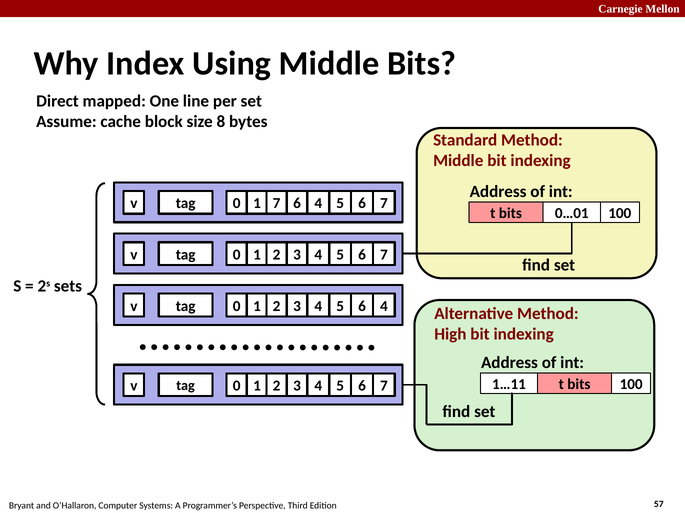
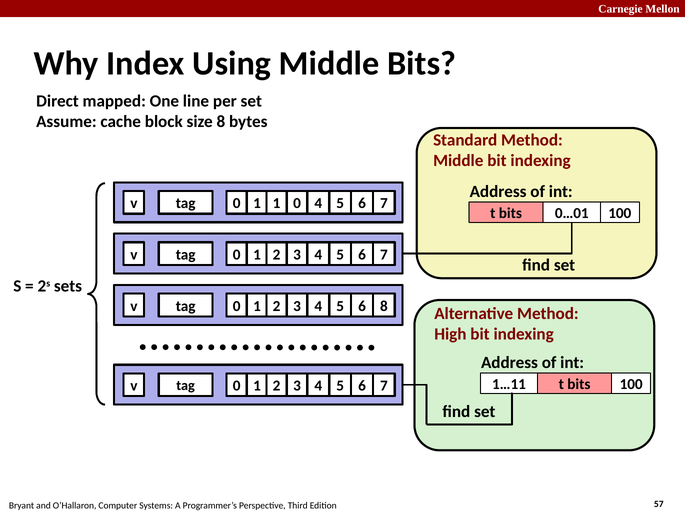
1 7: 7 -> 1
v 6: 6 -> 0
2 4: 4 -> 8
